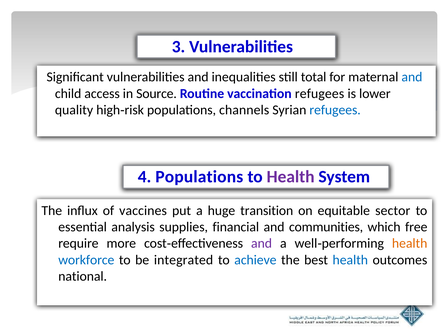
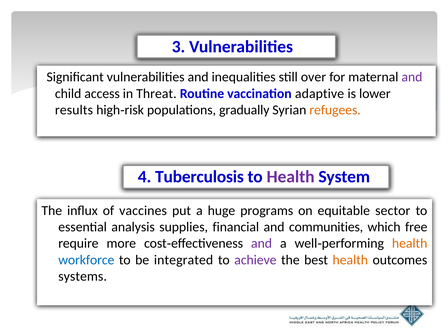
total: total -> over
and at (412, 77) colour: blue -> purple
Source: Source -> Threat
vaccination refugees: refugees -> adaptive
quality: quality -> results
channels: channels -> gradually
refugees at (335, 110) colour: blue -> orange
4 Populations: Populations -> Tuberculosis
transition: transition -> programs
achieve colour: blue -> purple
health at (350, 260) colour: blue -> orange
national: national -> systems
